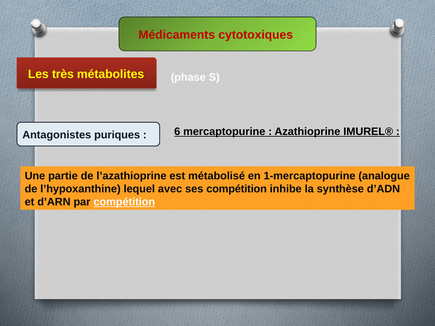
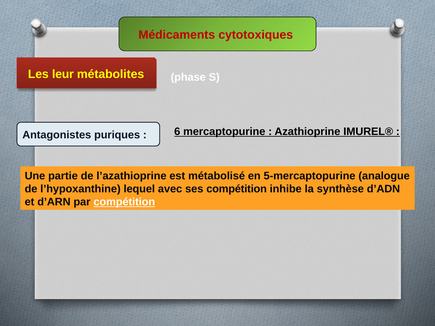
très: très -> leur
1-mercaptopurine: 1-mercaptopurine -> 5-mercaptopurine
